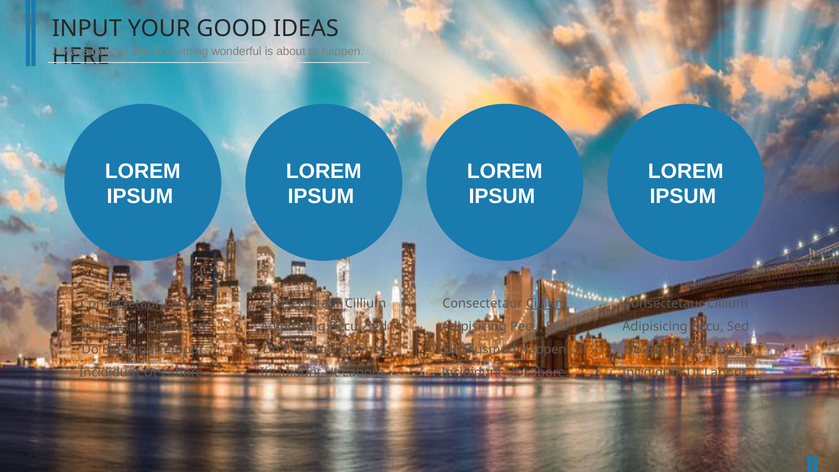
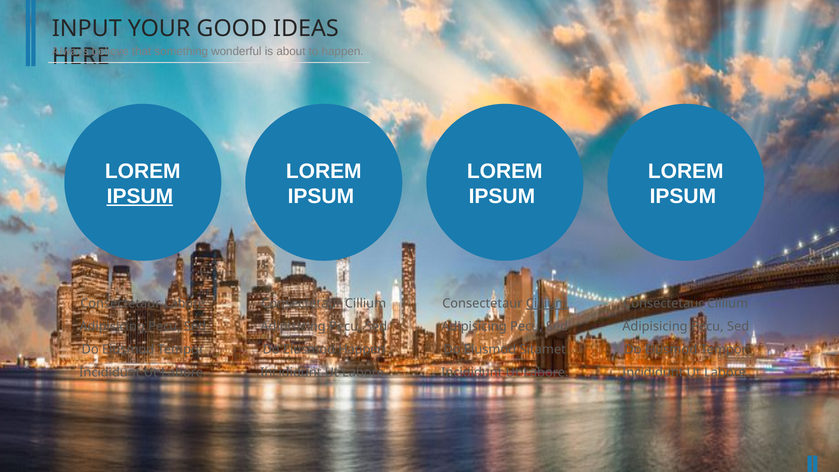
IPSUM at (140, 196) underline: none -> present
Eiusmod Sitamet: Sitamet -> Happen
Eiusmod Happen: Happen -> Sitamet
